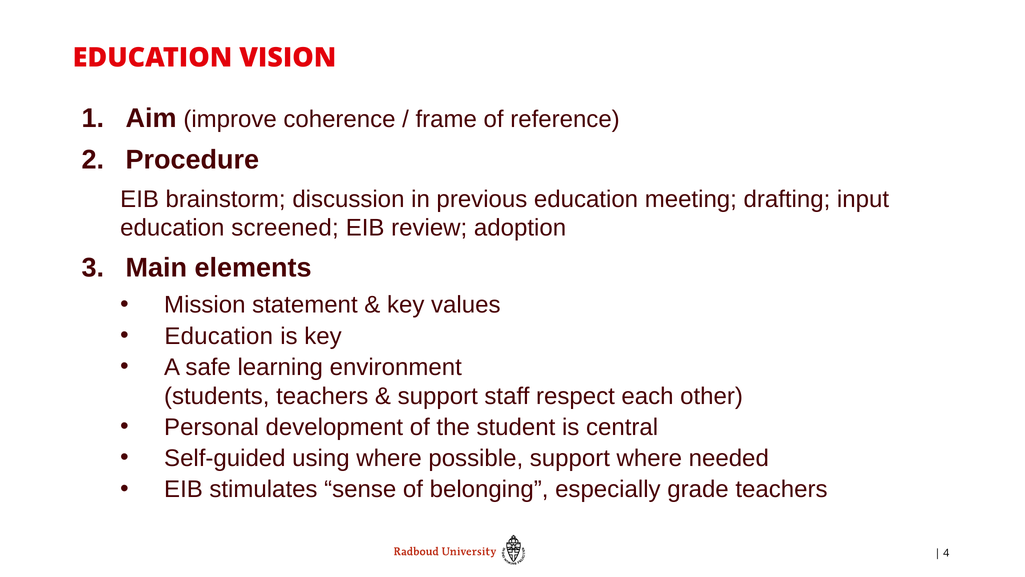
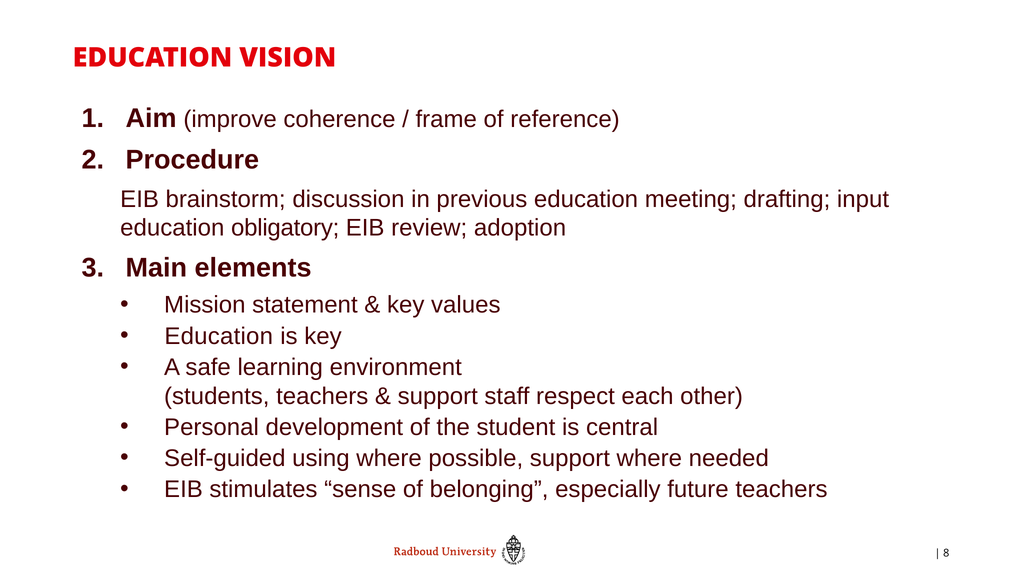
screened: screened -> obligatory
grade: grade -> future
4: 4 -> 8
